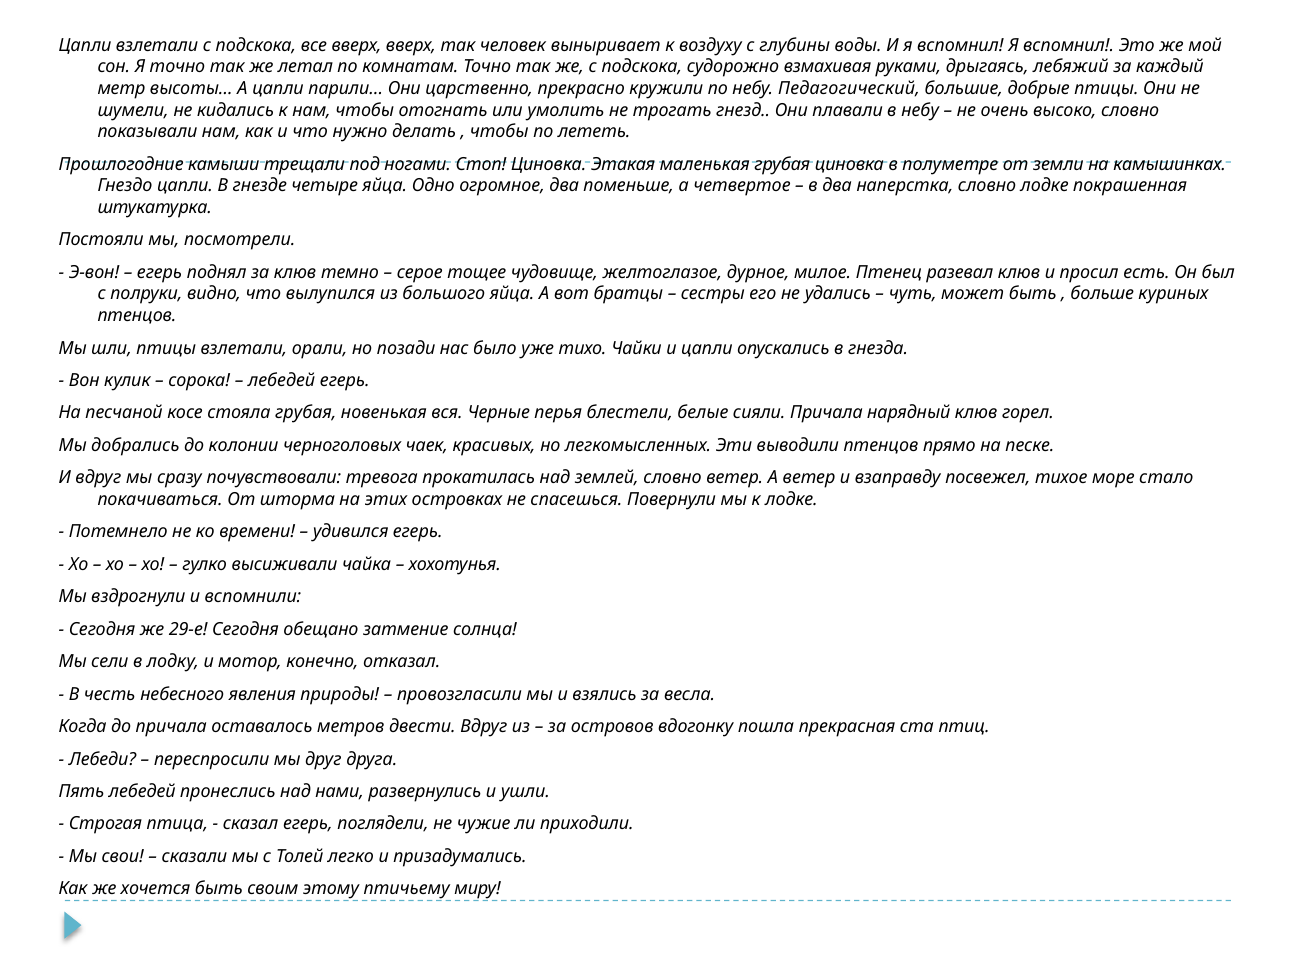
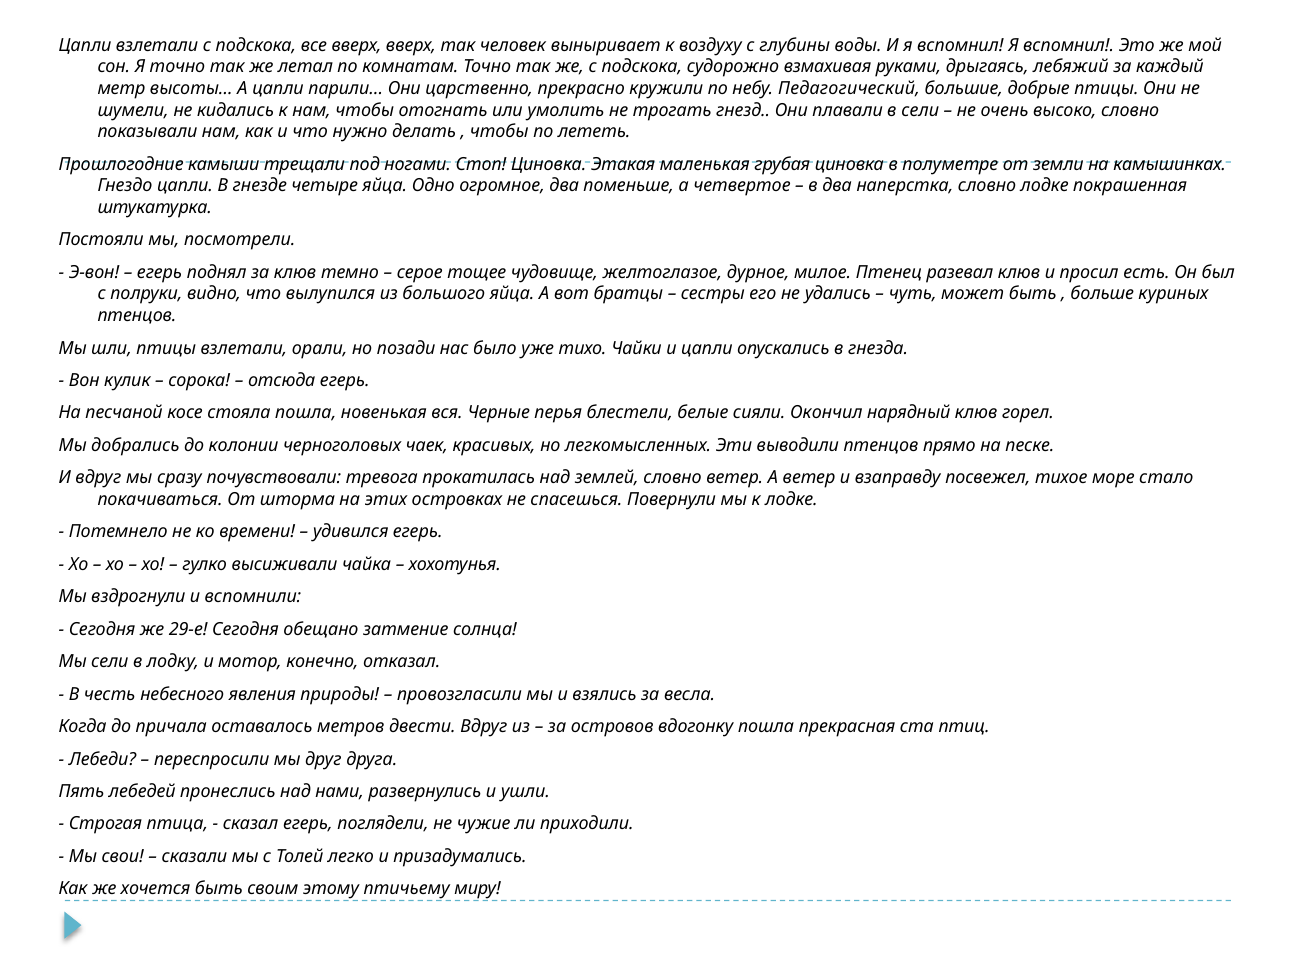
в небу: небу -> сели
лебедей at (282, 381): лебедей -> отсюда
стояла грубая: грубая -> пошла
сияли Причала: Причала -> Окончил
